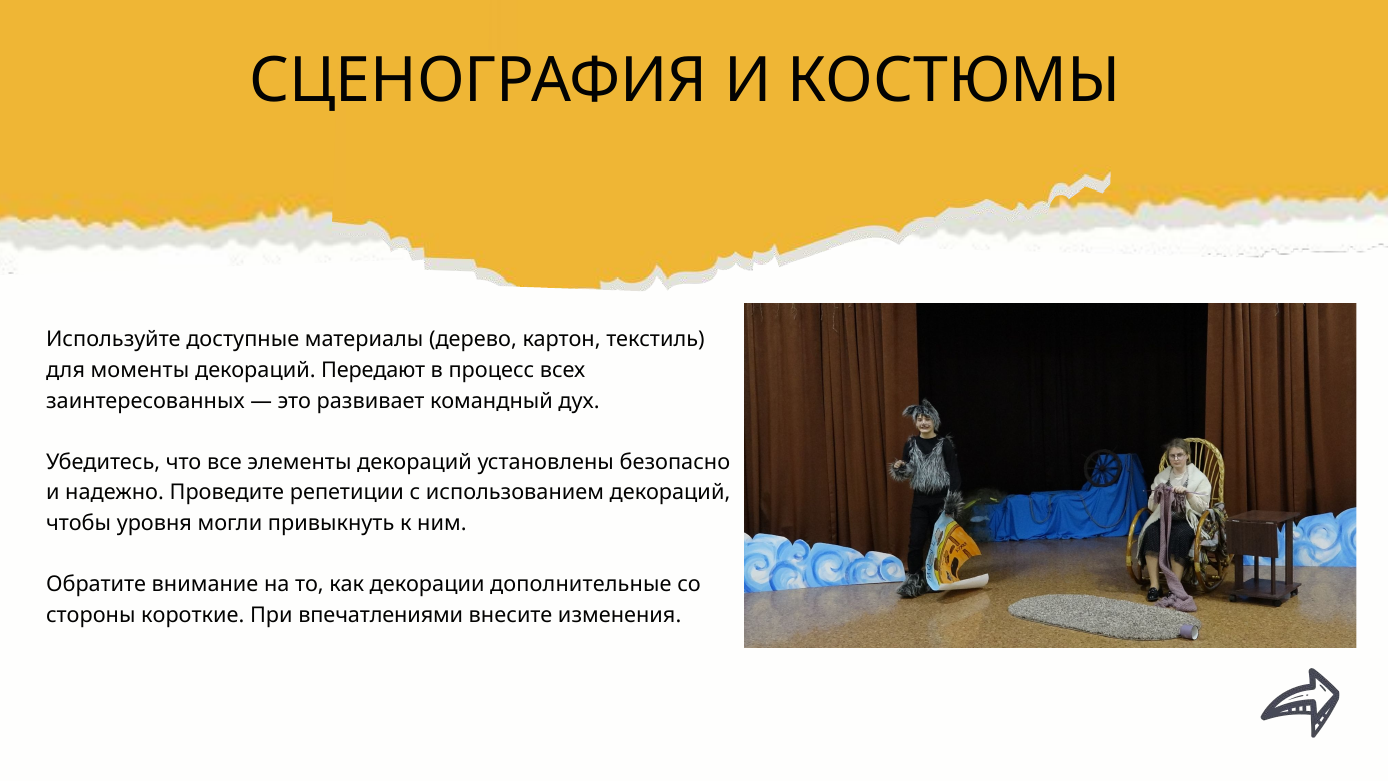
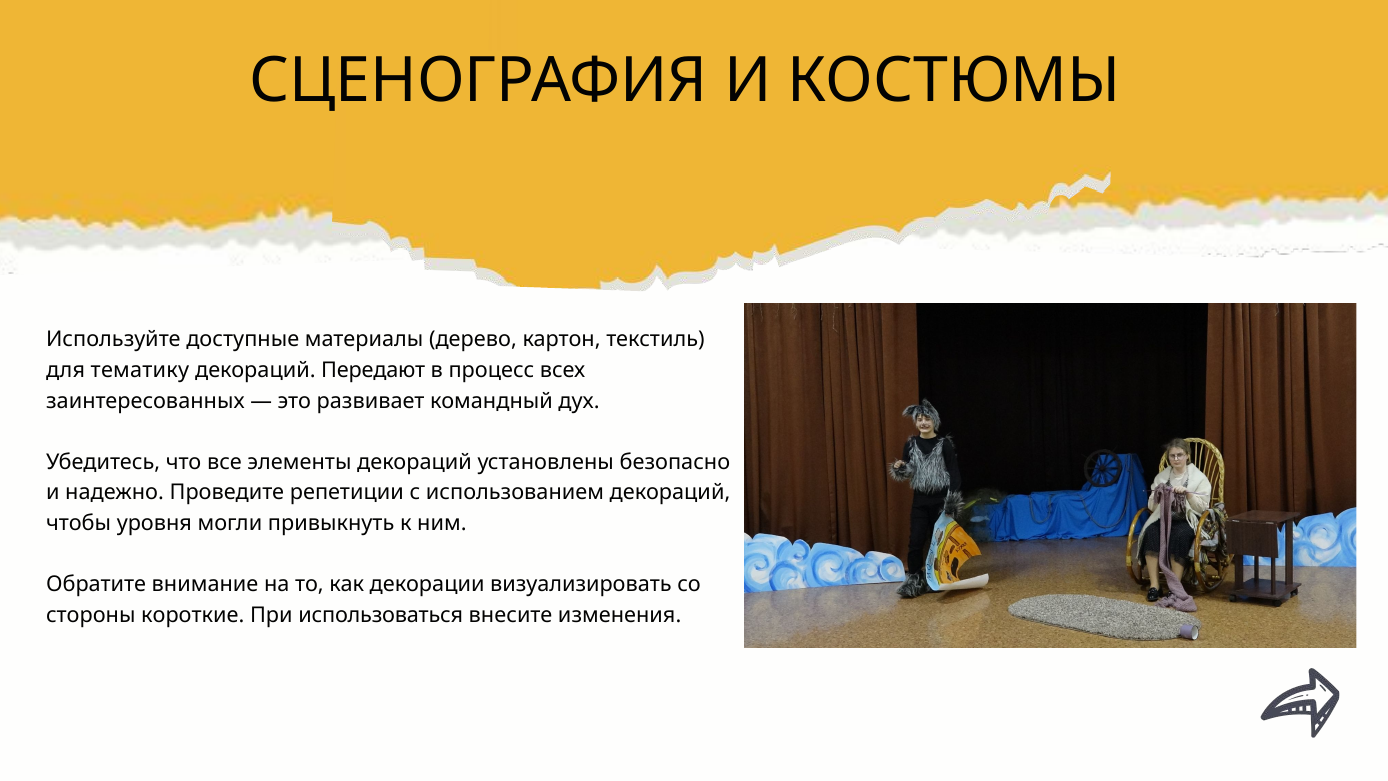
моменты: моменты -> тематику
дополнительные: дополнительные -> визуализировать
впечатлениями: впечатлениями -> использоваться
